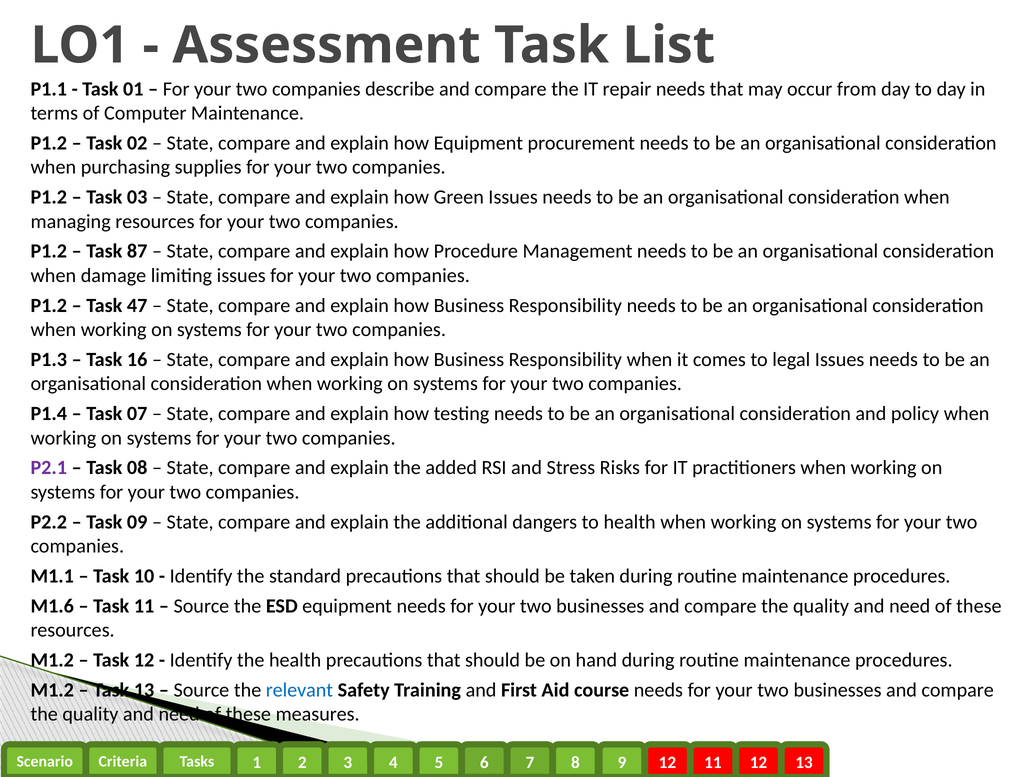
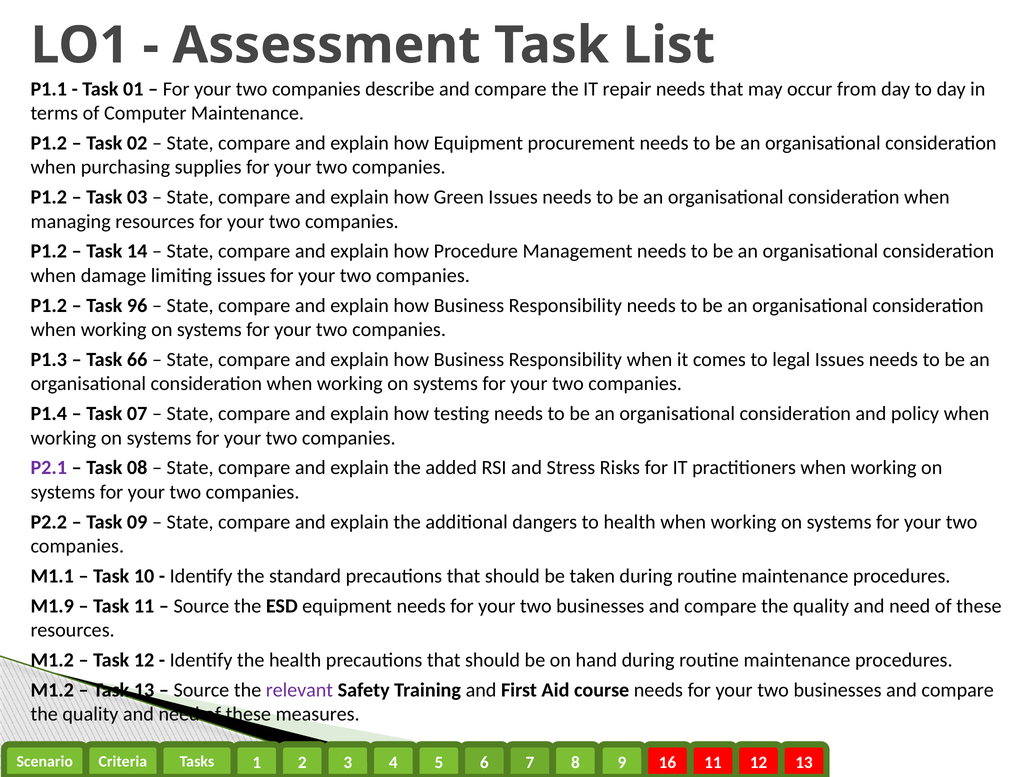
87: 87 -> 14
47: 47 -> 96
16: 16 -> 66
M1.6: M1.6 -> M1.9
relevant colour: blue -> purple
12 at (667, 763): 12 -> 16
